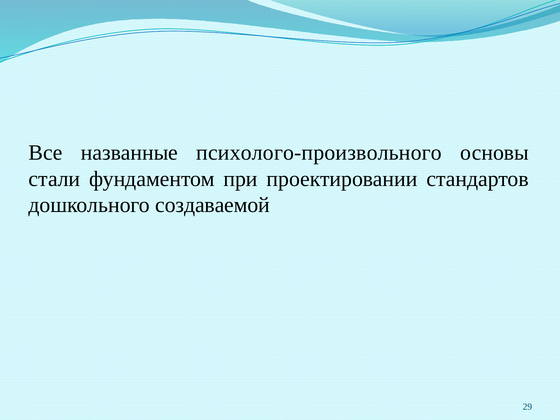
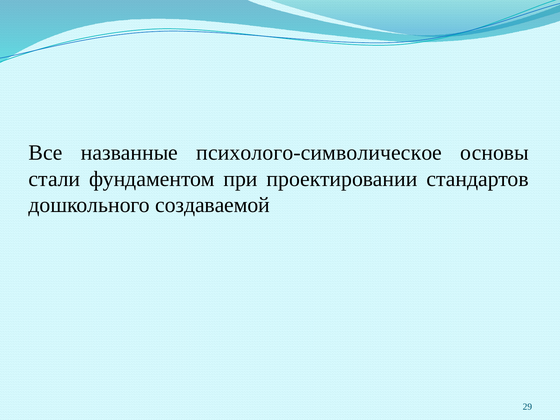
психолого-произвольного: психолого-произвольного -> психолого-символическое
